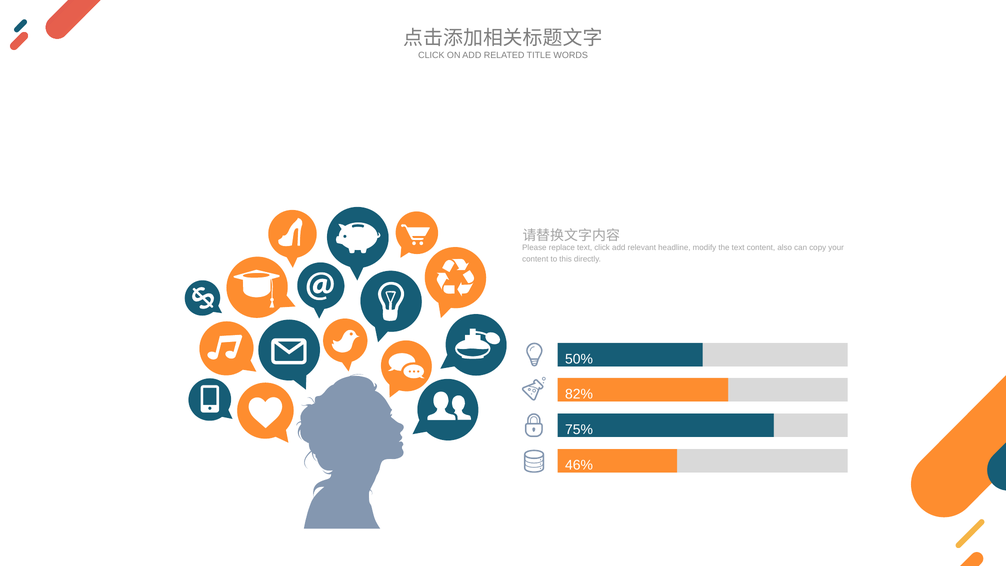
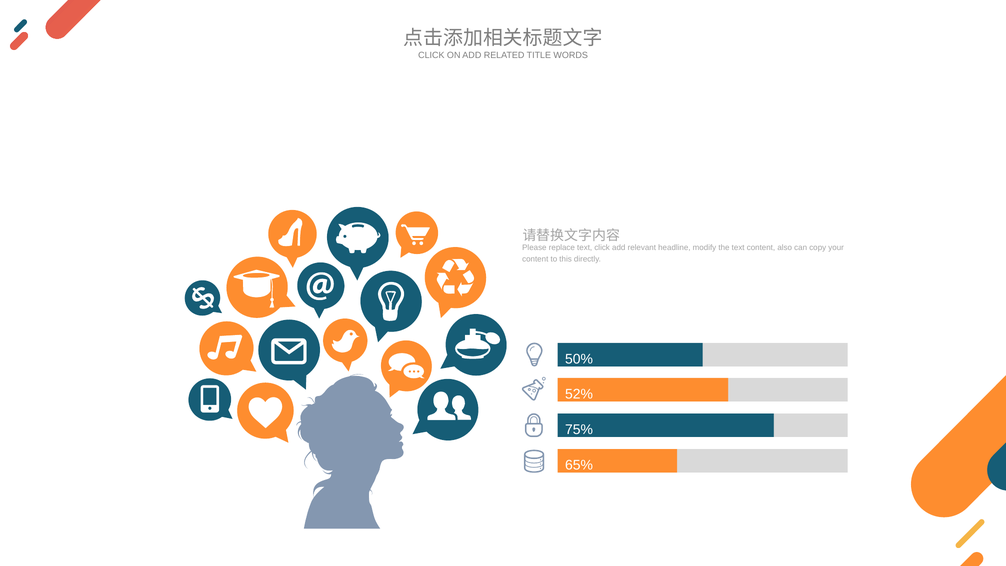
82%: 82% -> 52%
46%: 46% -> 65%
